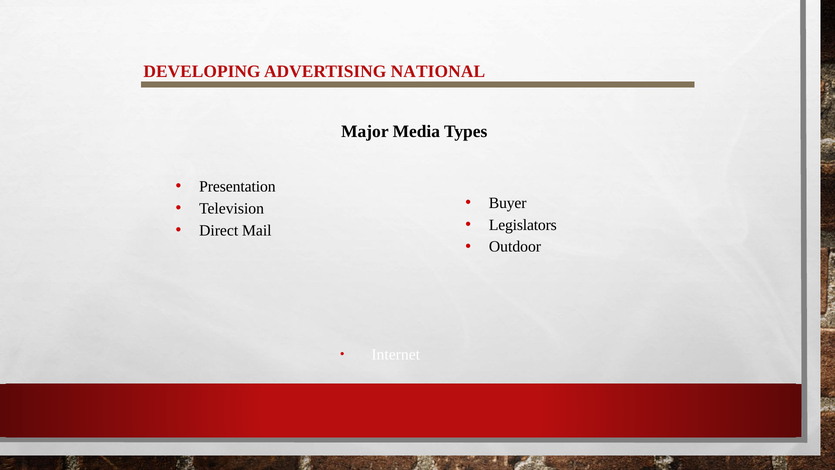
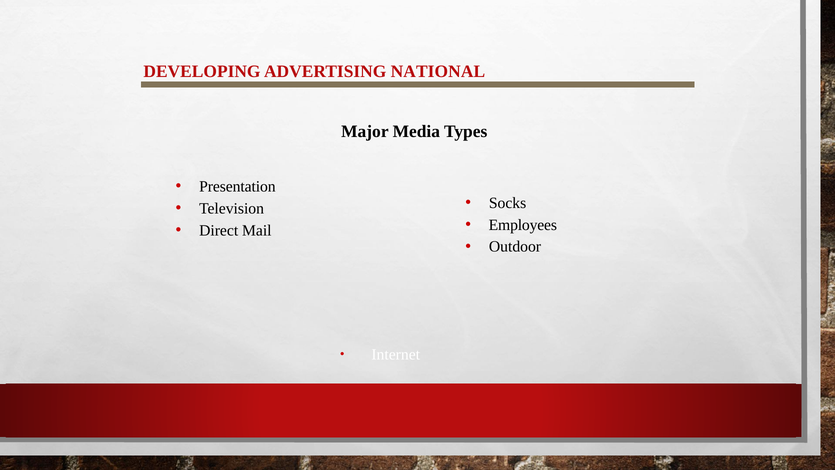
Buyer: Buyer -> Socks
Legislators: Legislators -> Employees
